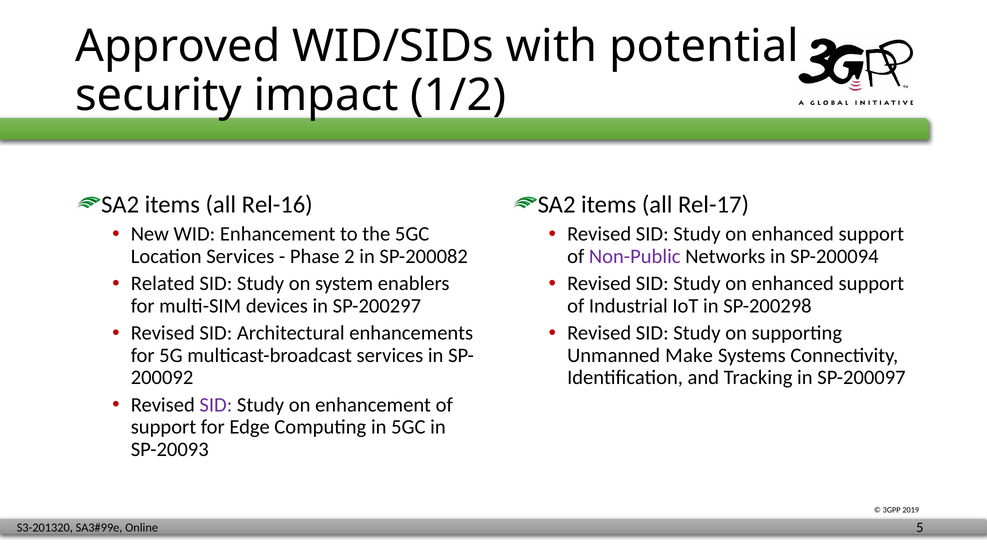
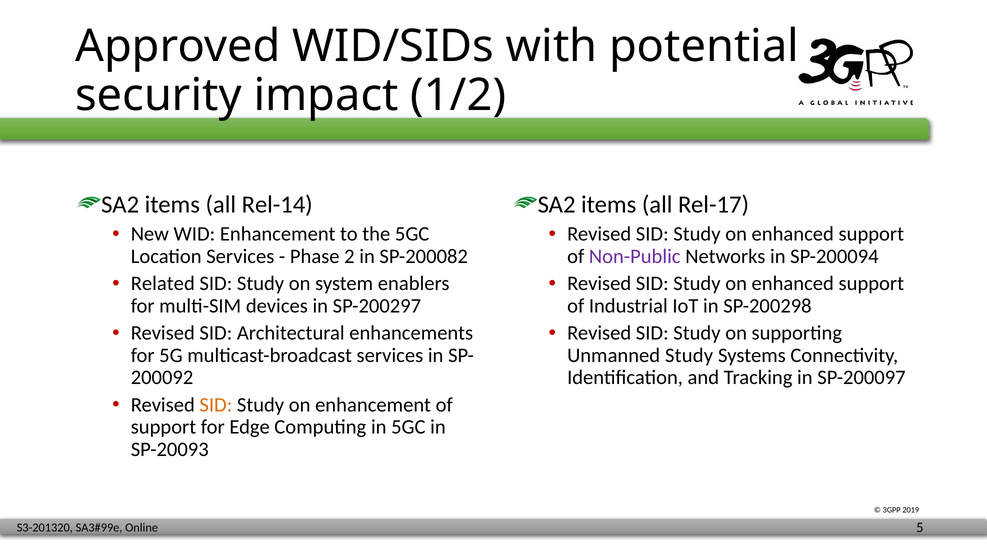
Rel-16: Rel-16 -> Rel-14
Unmanned Make: Make -> Study
SID at (216, 405) colour: purple -> orange
